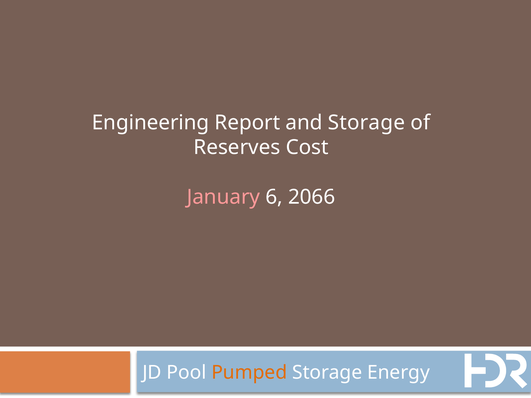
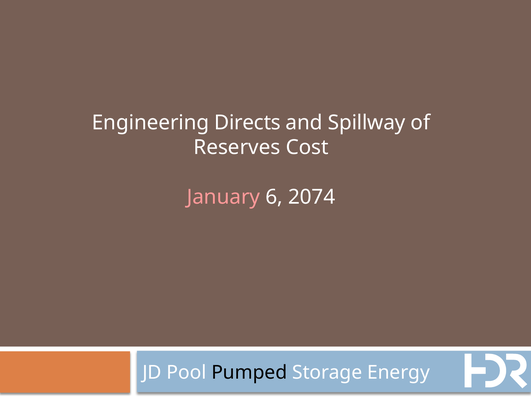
Report: Report -> Directs
and Storage: Storage -> Spillway
2066: 2066 -> 2074
Pumped colour: orange -> black
